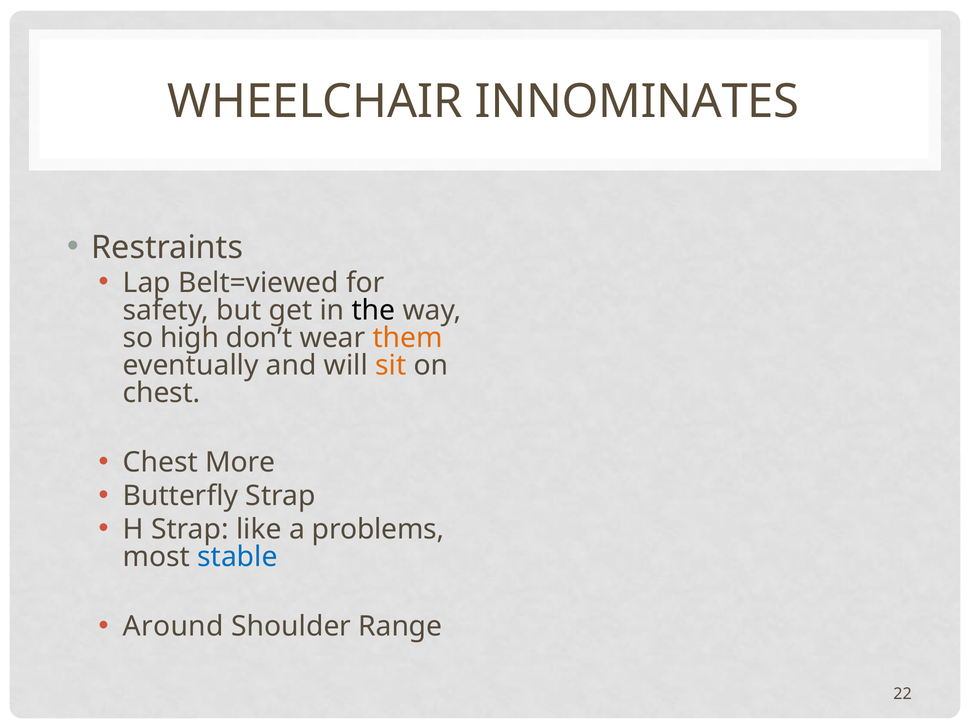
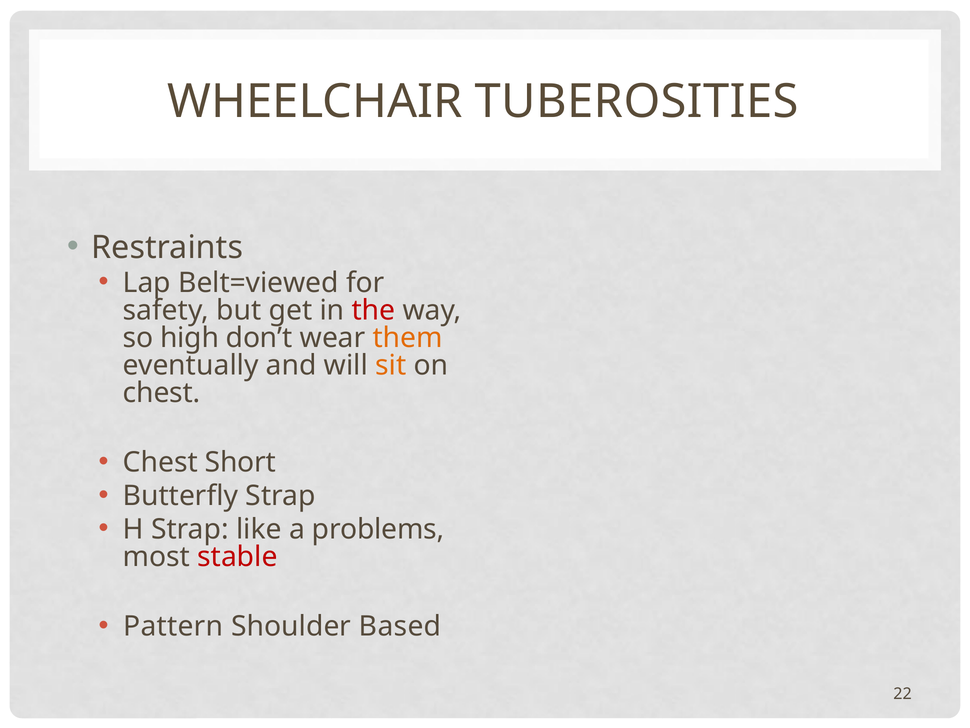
INNOMINATES: INNOMINATES -> TUBEROSITIES
the colour: black -> red
More: More -> Short
stable colour: blue -> red
Around: Around -> Pattern
Range: Range -> Based
